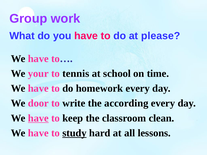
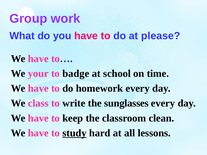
tennis: tennis -> badge
door: door -> class
according: according -> sunglasses
have at (38, 118) underline: present -> none
